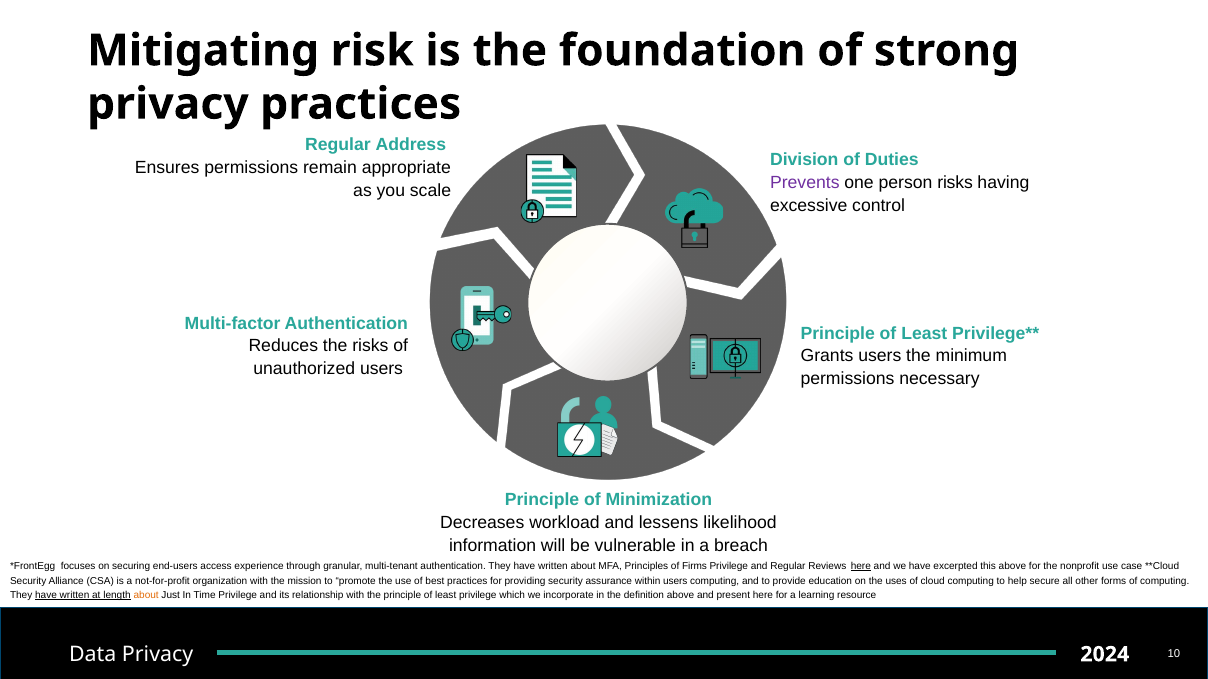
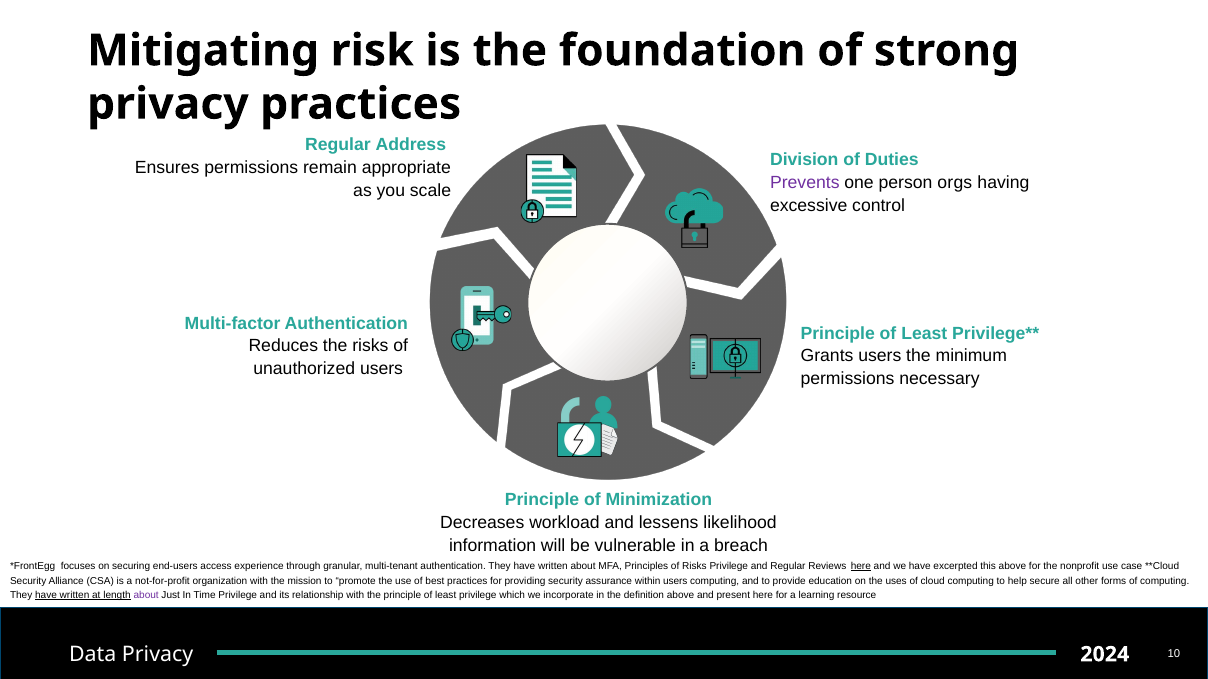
person risks: risks -> orgs
of Firms: Firms -> Risks
about at (146, 596) colour: orange -> purple
